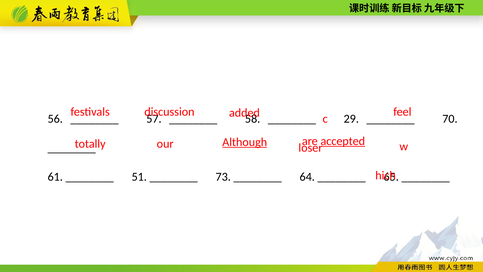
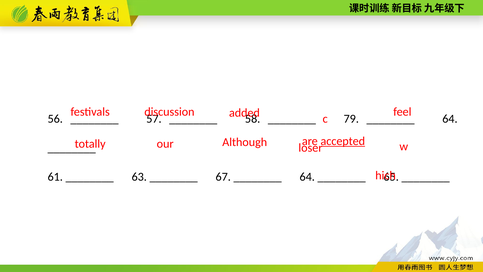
29: 29 -> 79
70 at (450, 119): 70 -> 64
Although underline: present -> none
51: 51 -> 63
73: 73 -> 67
